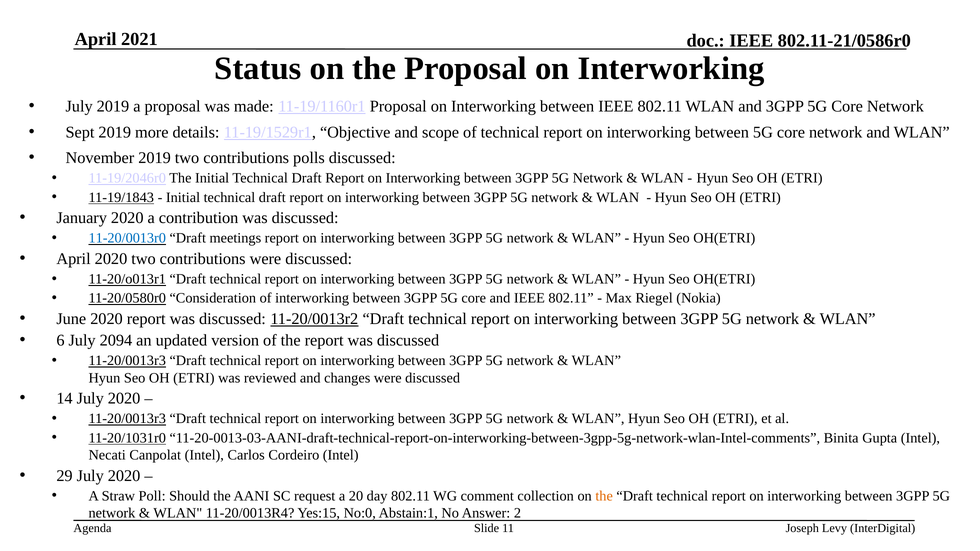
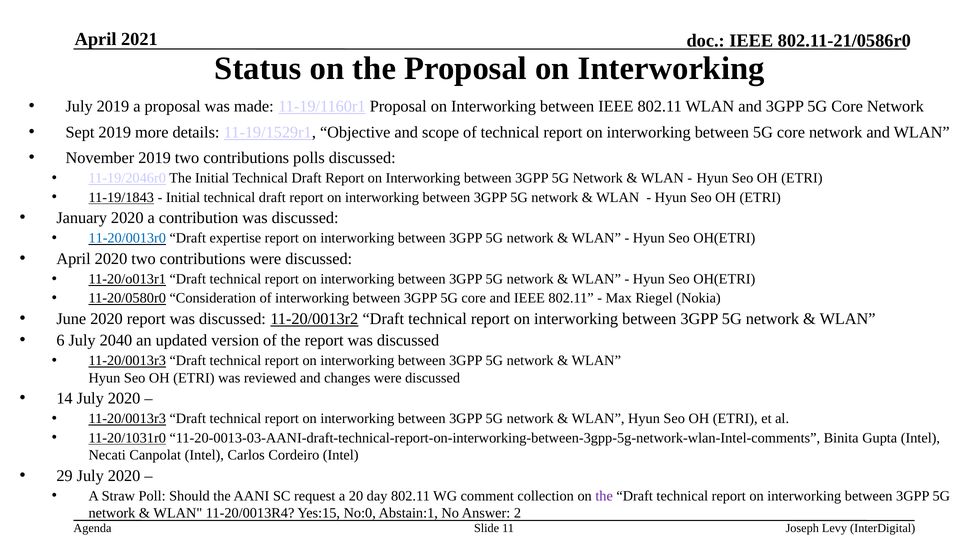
meetings: meetings -> expertise
2094: 2094 -> 2040
the at (604, 496) colour: orange -> purple
